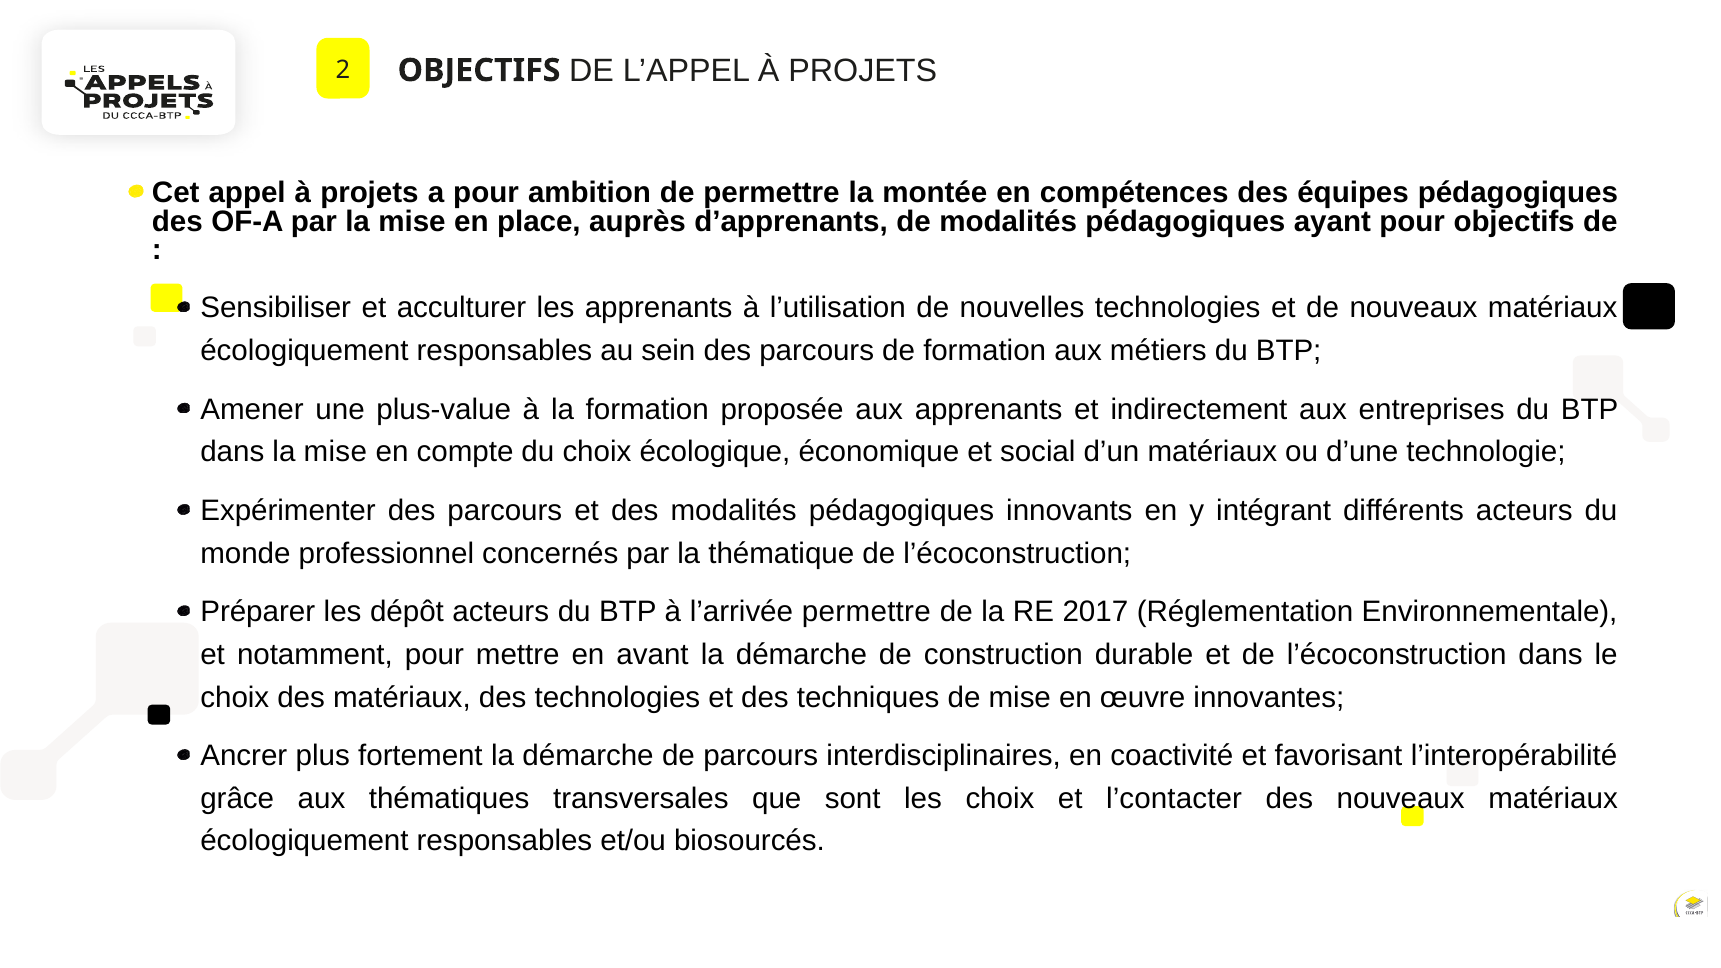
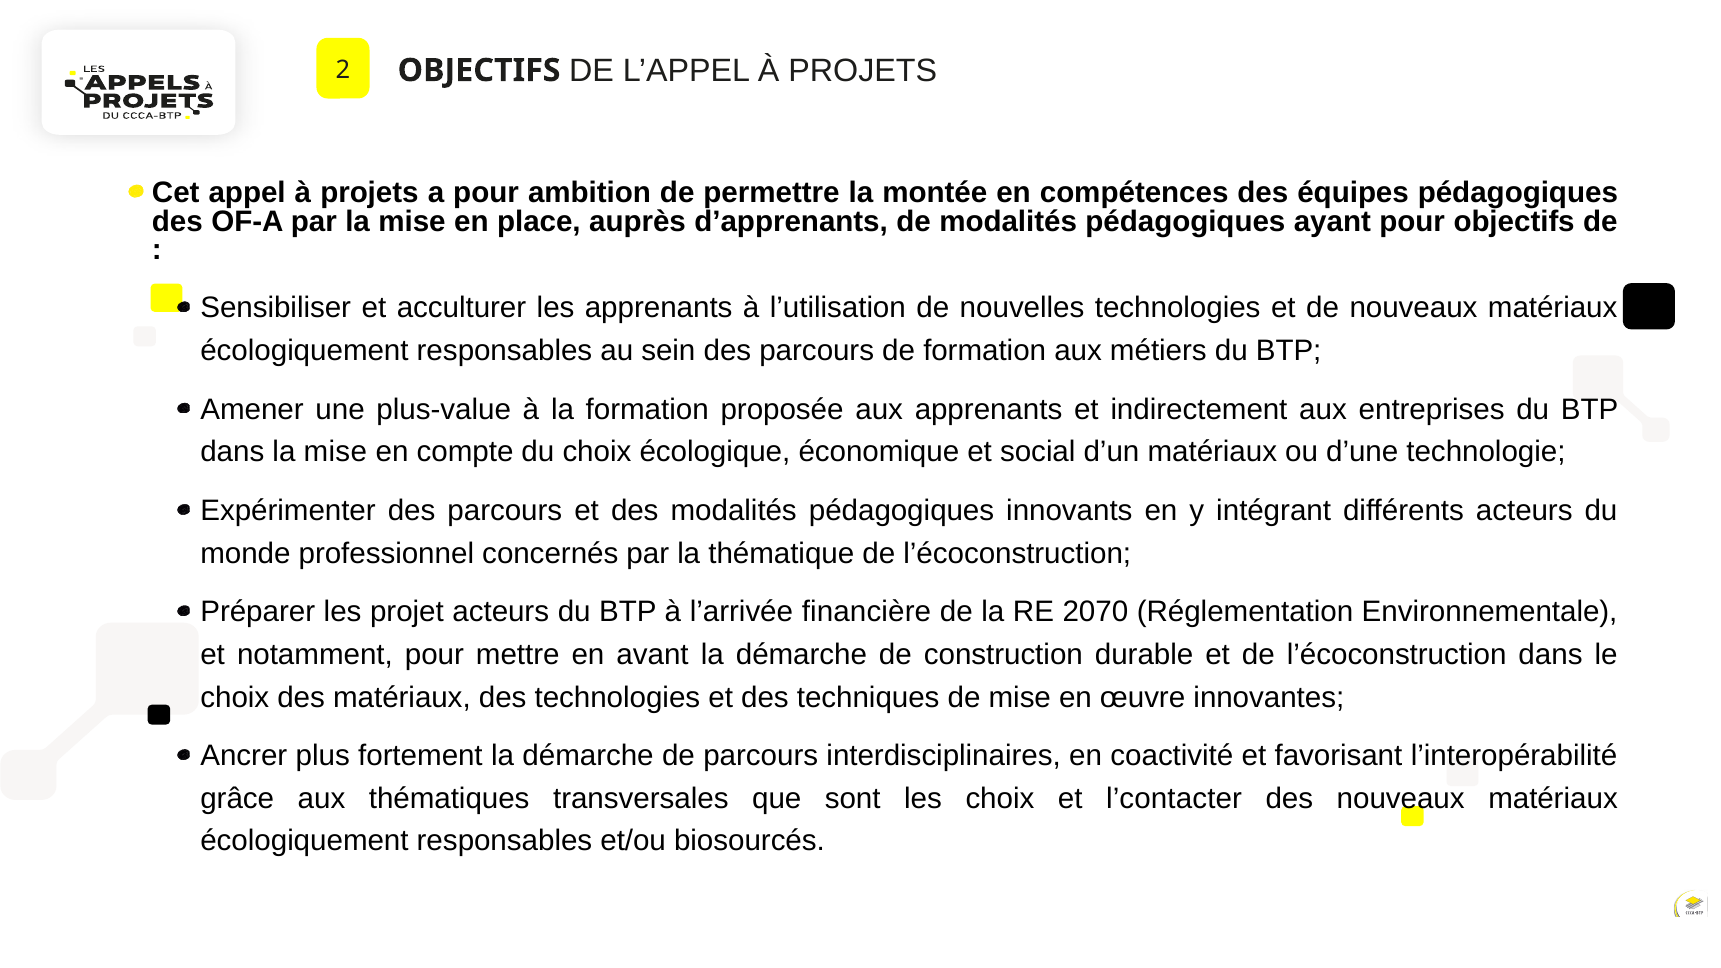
dépôt: dépôt -> projet
l’arrivée permettre: permettre -> financière
2017: 2017 -> 2070
